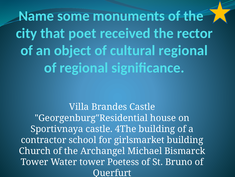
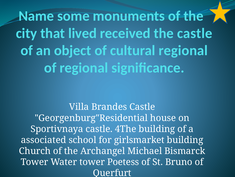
poet: poet -> lived
the rector: rector -> castle
contractor: contractor -> associated
